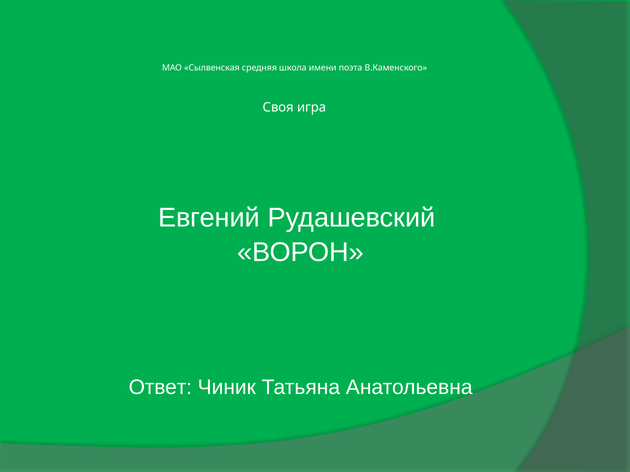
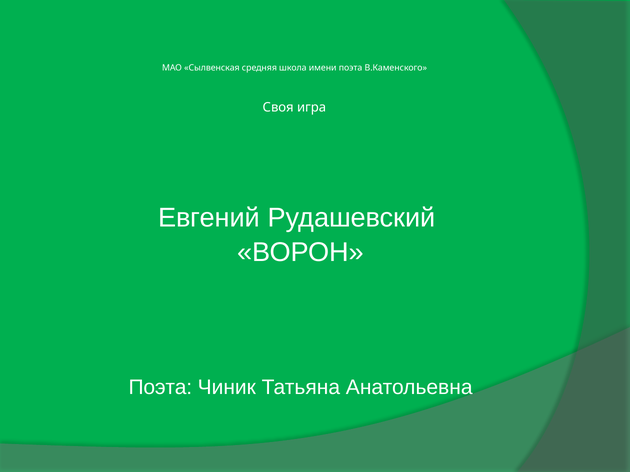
Ответ at (160, 388): Ответ -> Поэта
